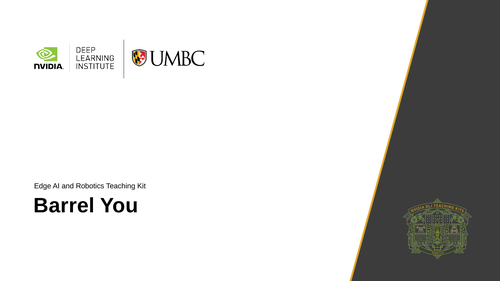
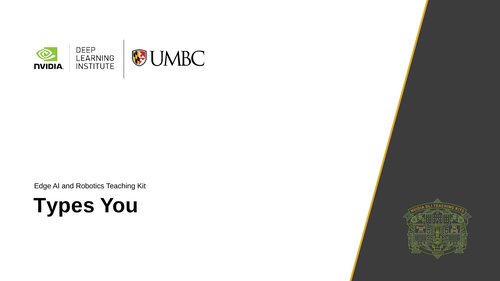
Barrel: Barrel -> Types
